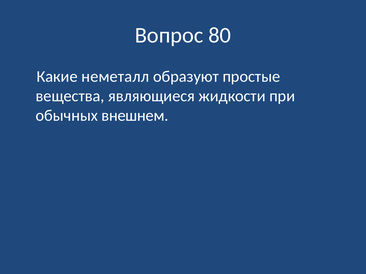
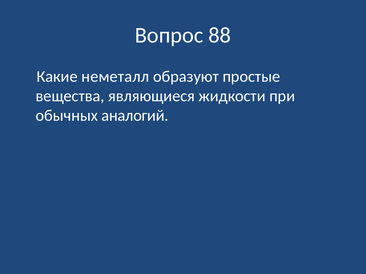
80: 80 -> 88
внешнем: внешнем -> аналогий
